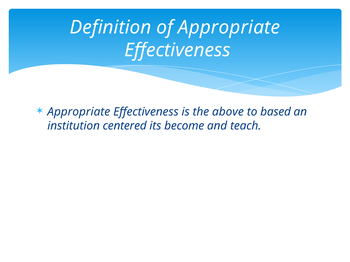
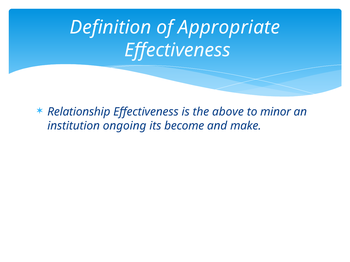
Appropriate at (79, 112): Appropriate -> Relationship
based: based -> minor
centered: centered -> ongoing
teach: teach -> make
